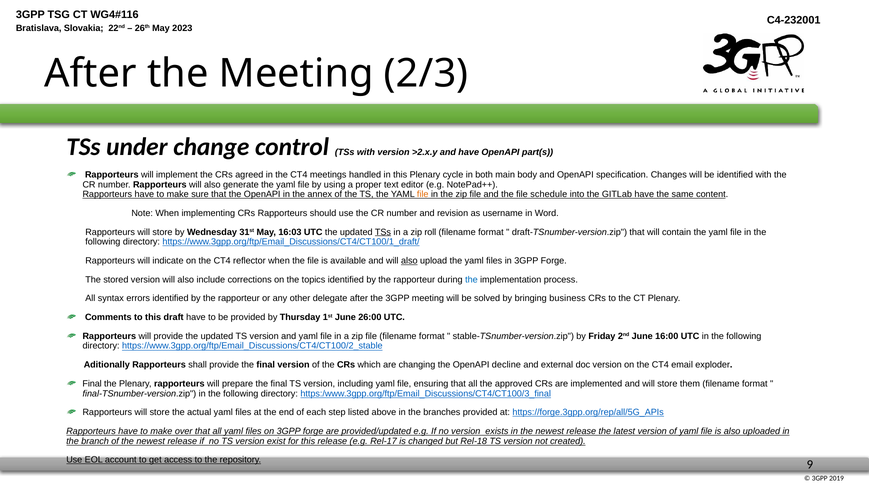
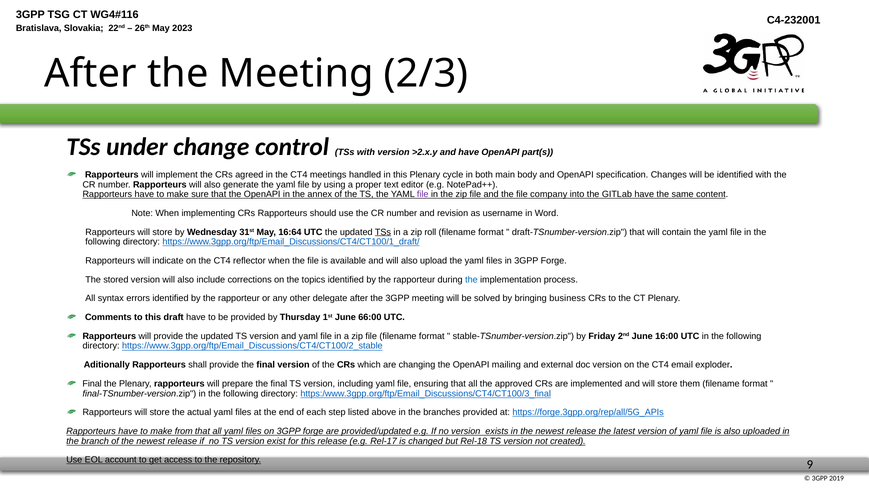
file at (423, 194) colour: orange -> purple
schedule: schedule -> company
16:03: 16:03 -> 16:64
also at (409, 261) underline: present -> none
26:00: 26:00 -> 66:00
decline: decline -> mailing
over: over -> from
